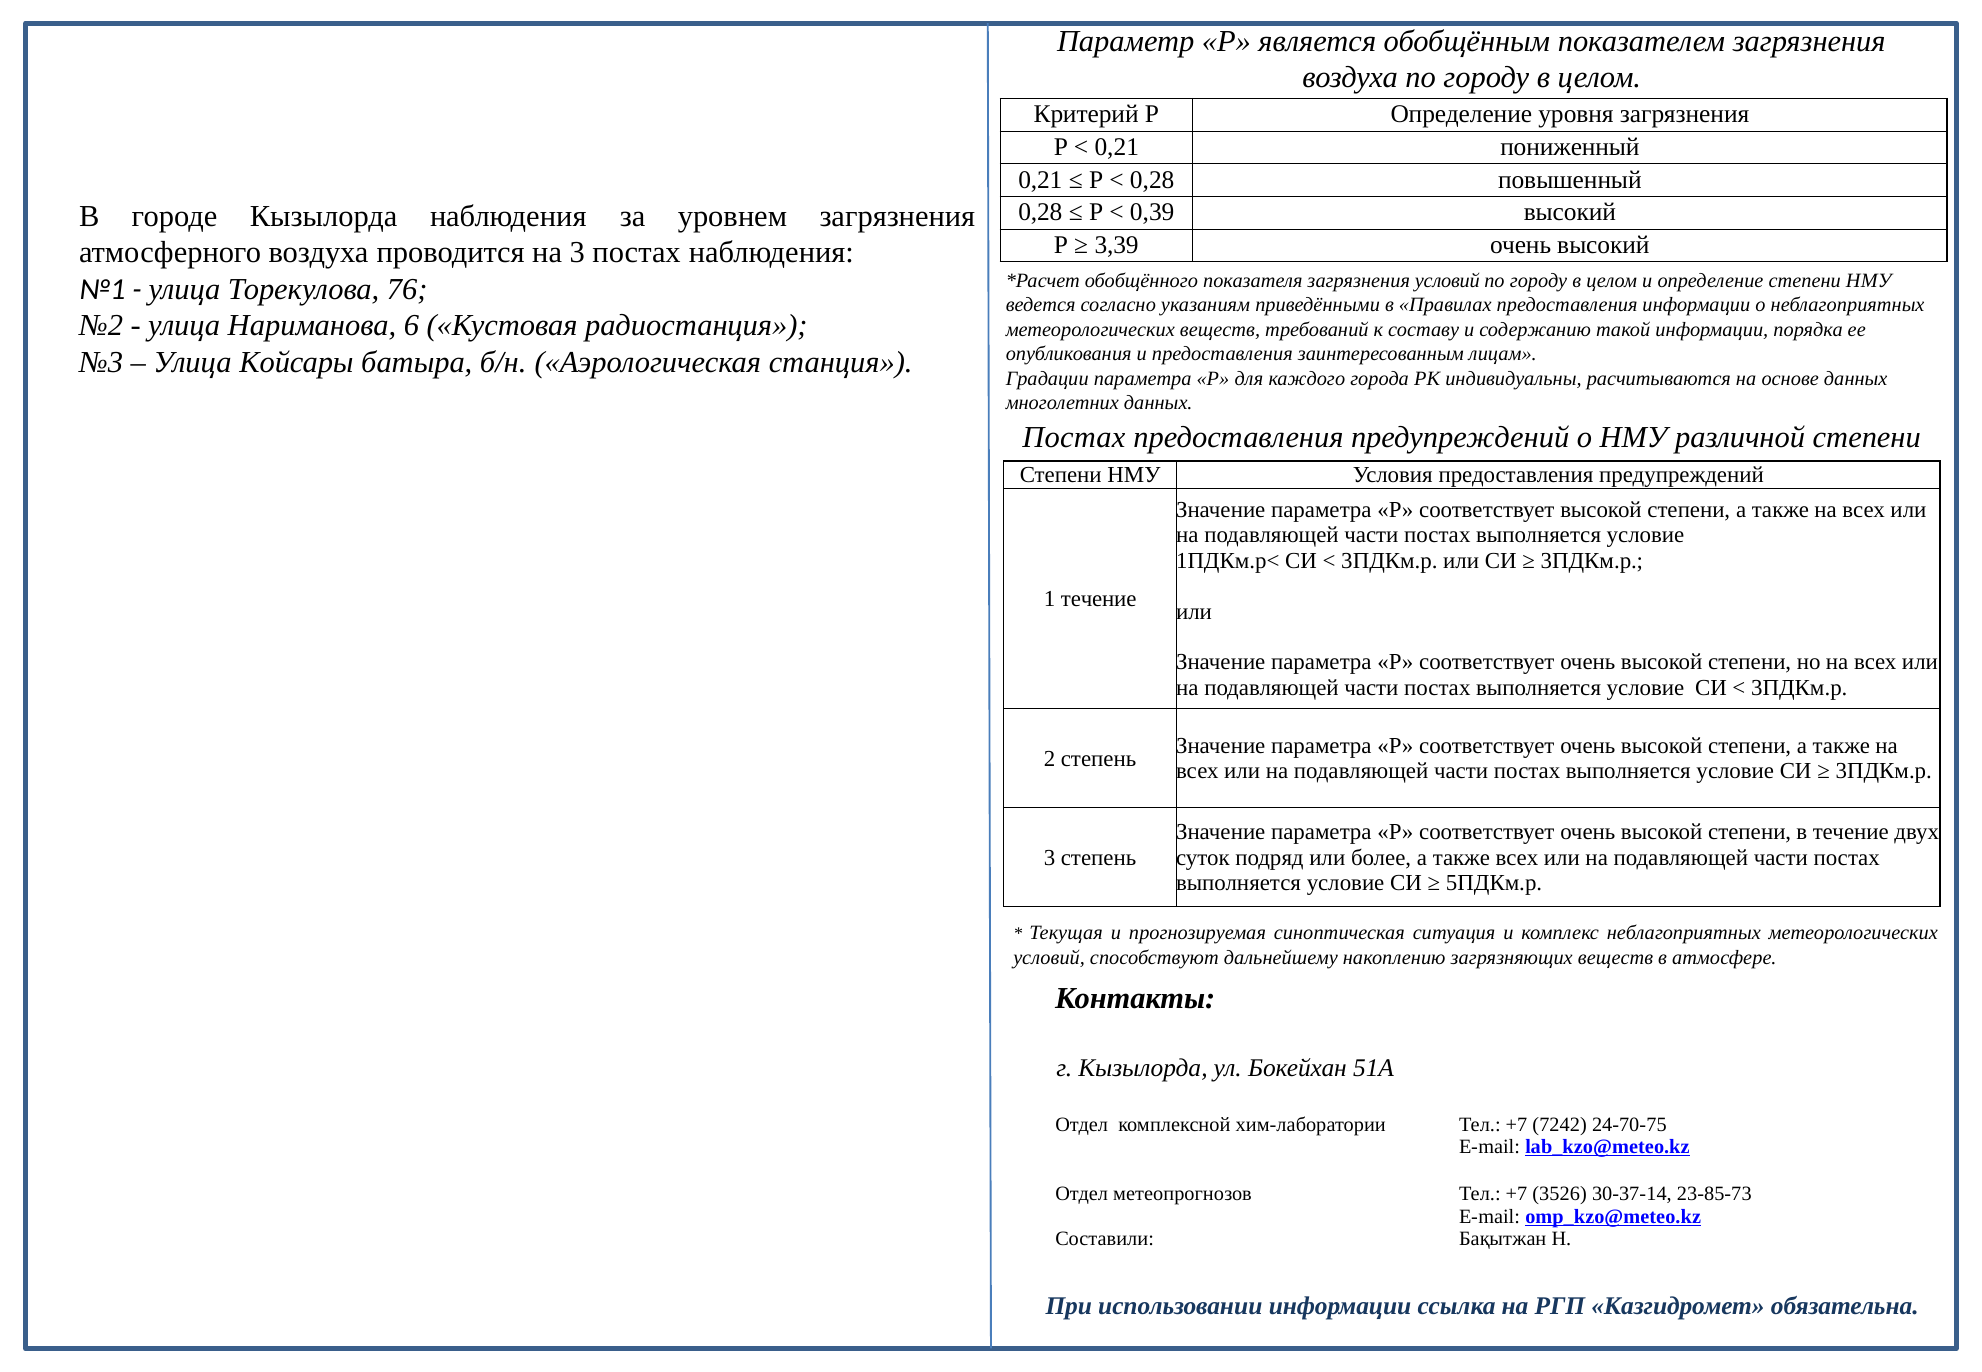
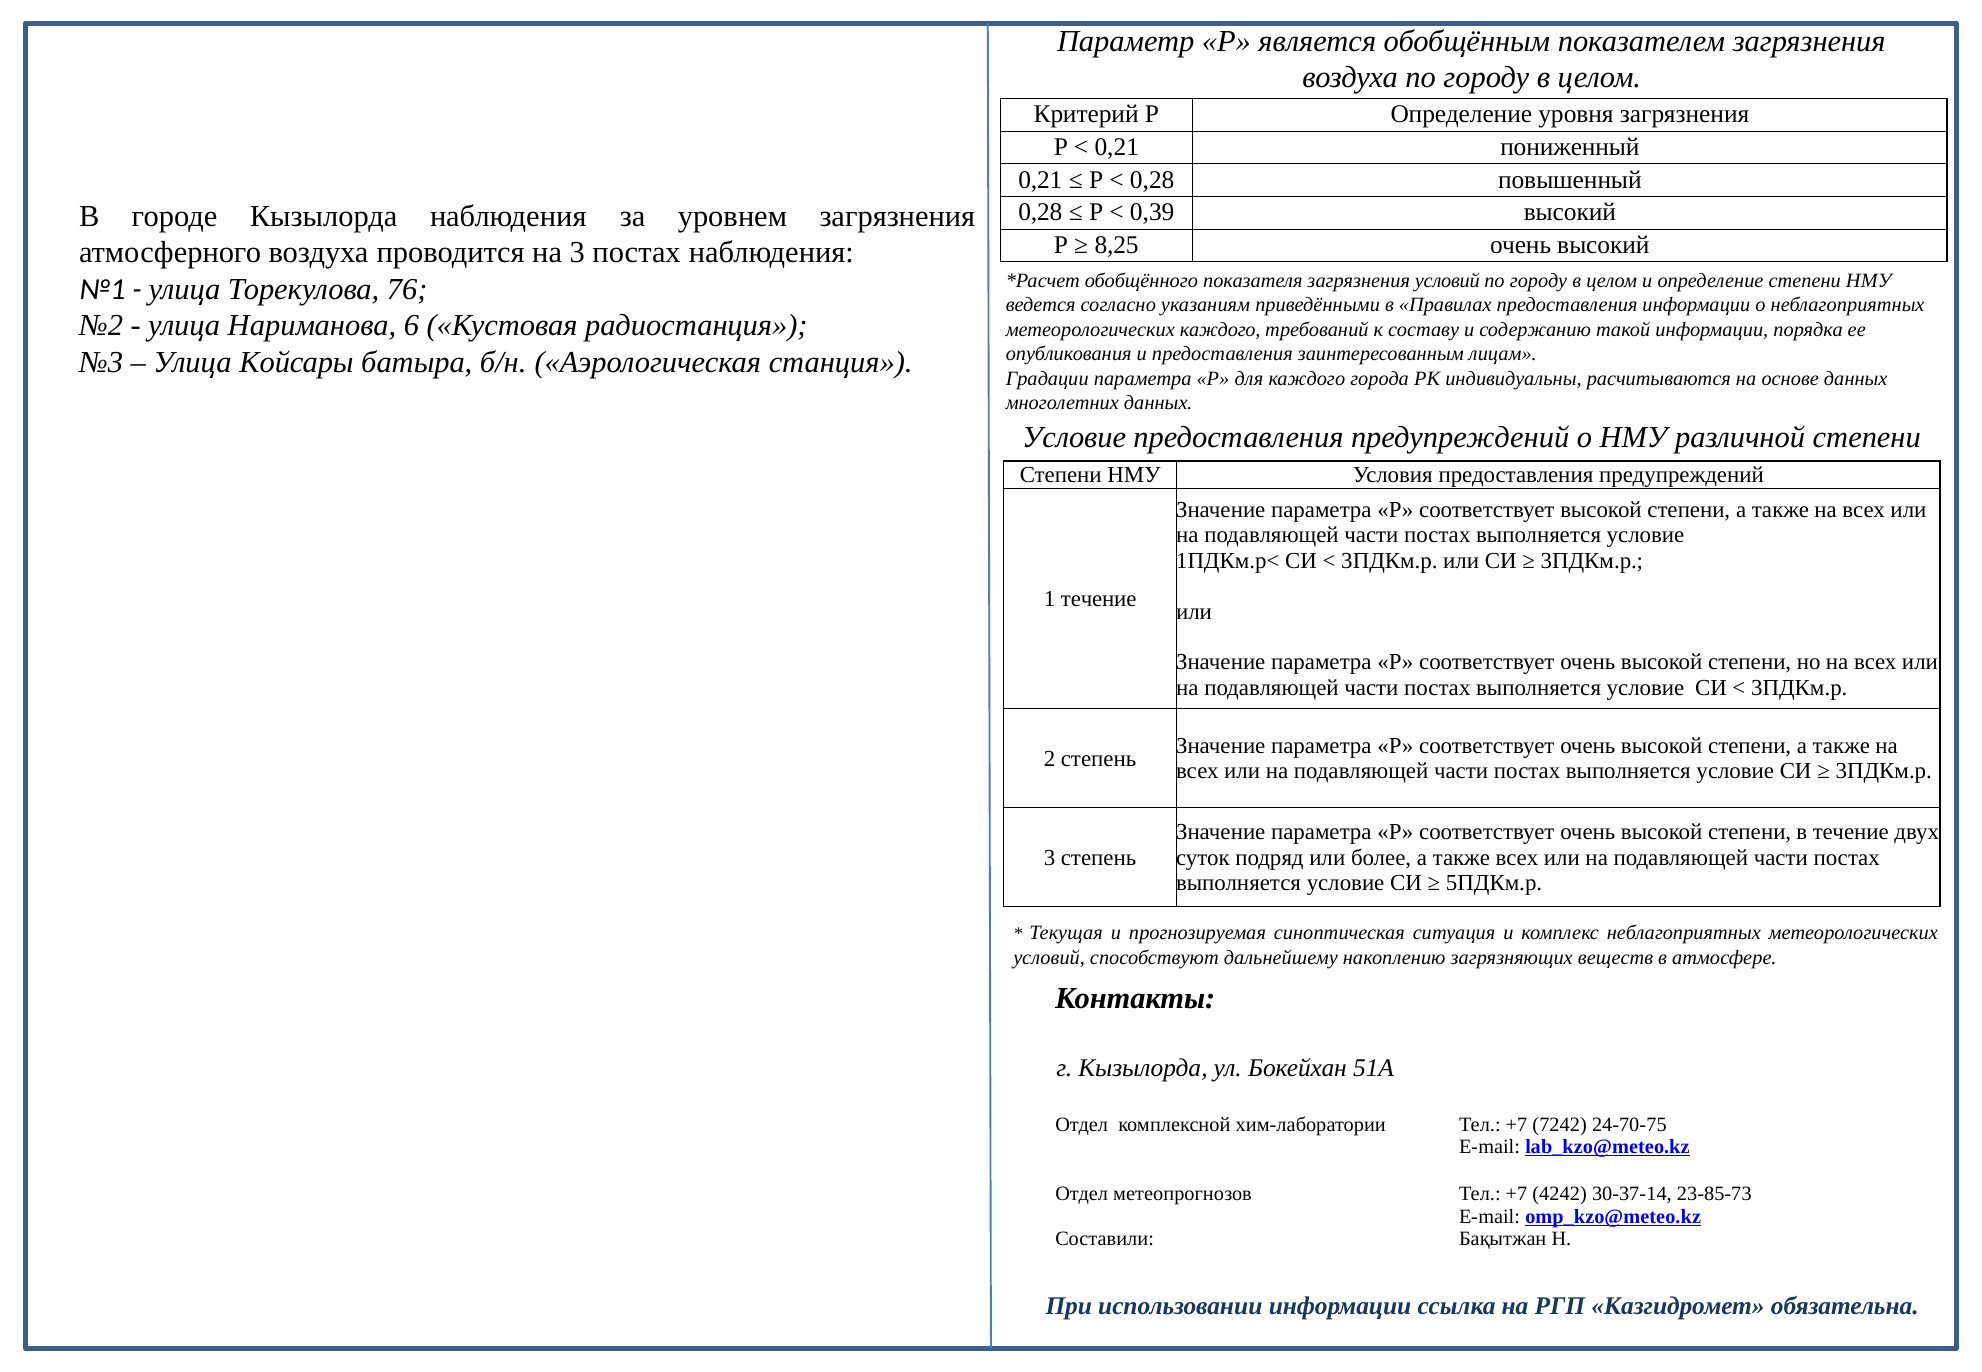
3,39: 3,39 -> 8,25
метеорологических веществ: веществ -> каждого
Постах at (1074, 438): Постах -> Условие
3526: 3526 -> 4242
